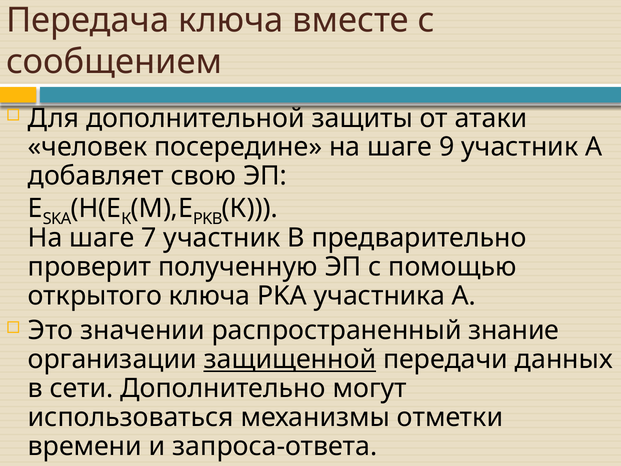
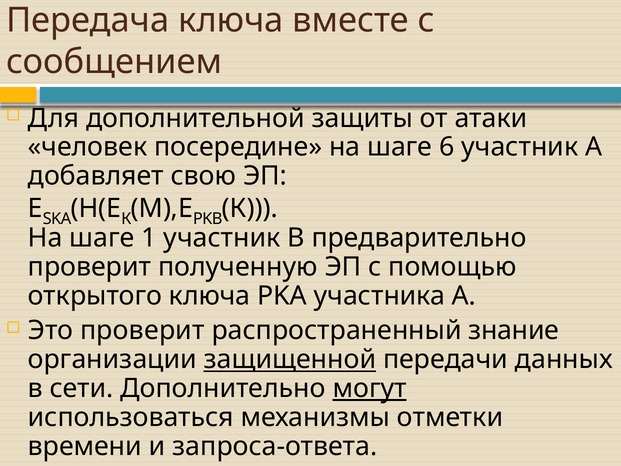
9: 9 -> 6
7: 7 -> 1
Это значении: значении -> проверит
могут underline: none -> present
